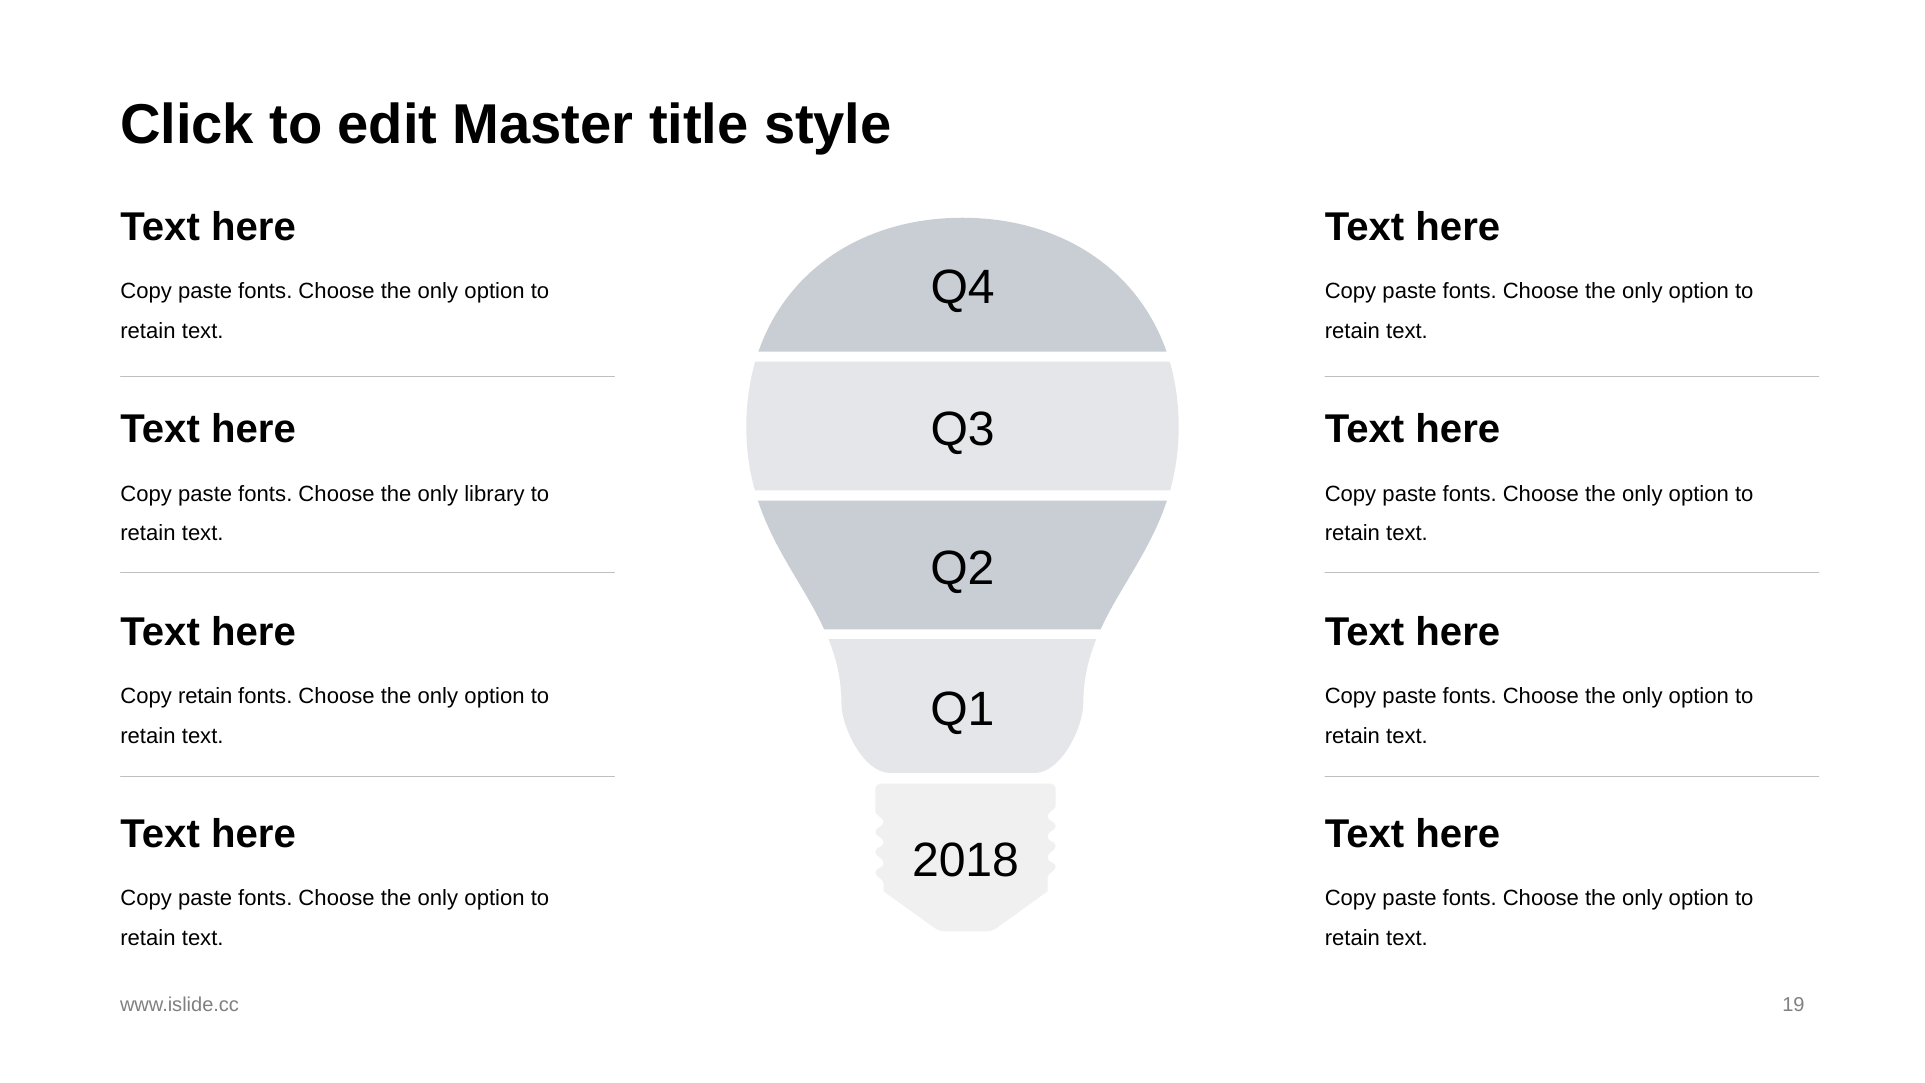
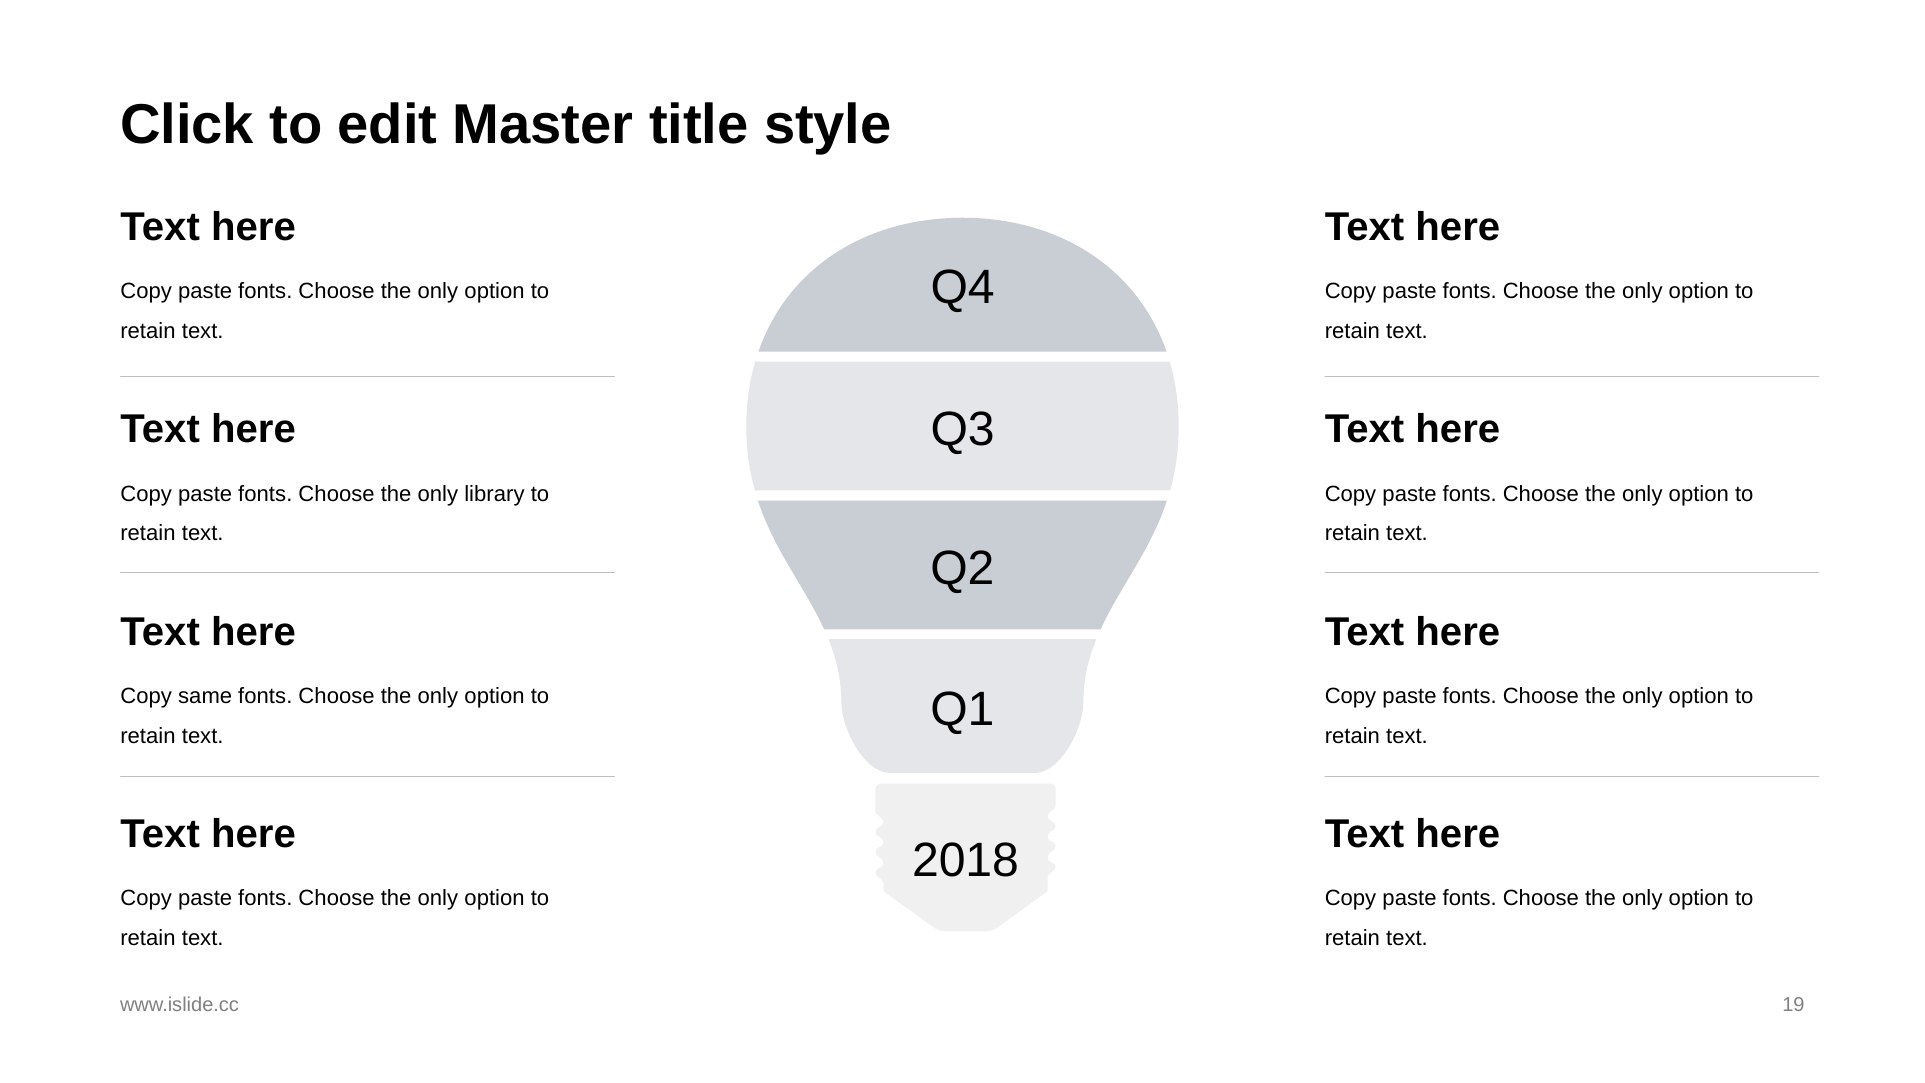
Copy retain: retain -> same
